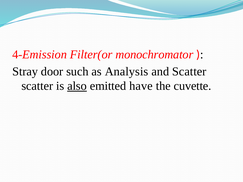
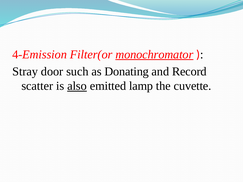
monochromator underline: none -> present
Analysis: Analysis -> Donating
and Scatter: Scatter -> Record
have: have -> lamp
